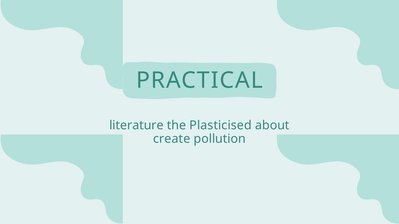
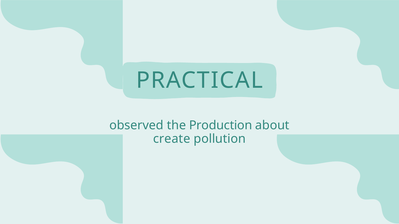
literature: literature -> observed
Plasticised: Plasticised -> Production
